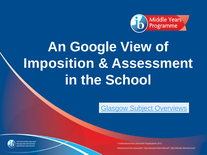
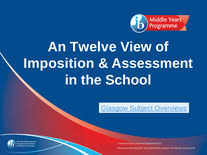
Google: Google -> Twelve
